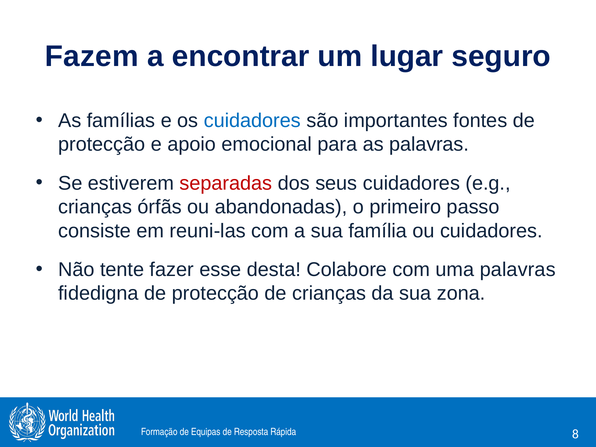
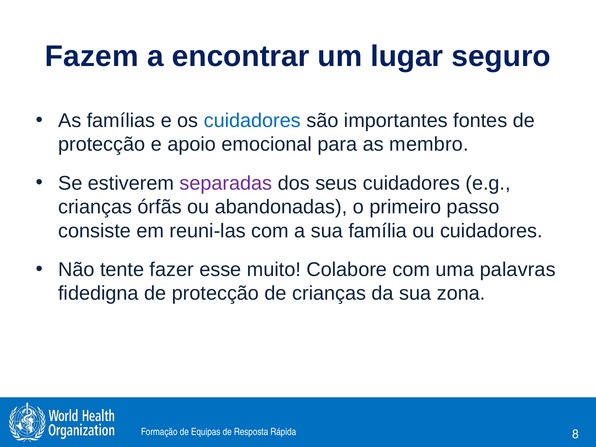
as palavras: palavras -> membro
separadas colour: red -> purple
desta: desta -> muito
